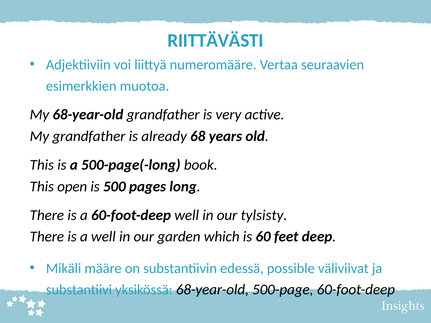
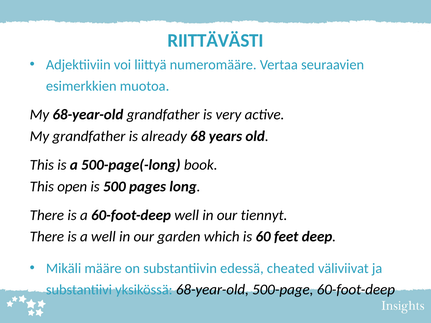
tylsisty: tylsisty -> tiennyt
possible: possible -> cheated
